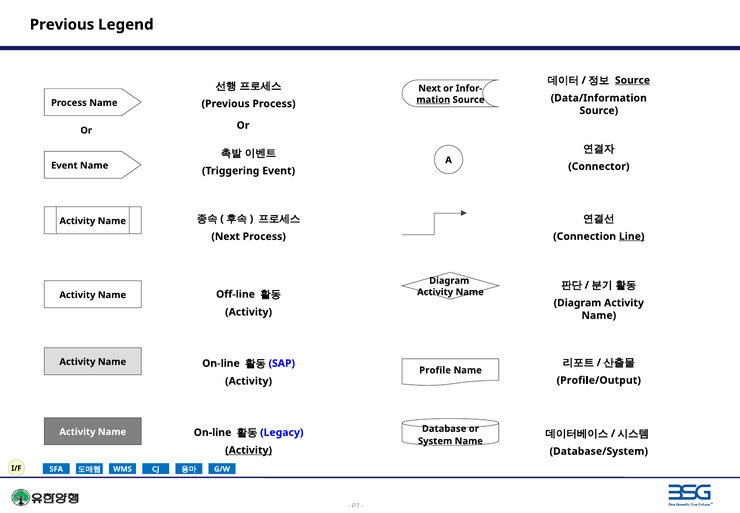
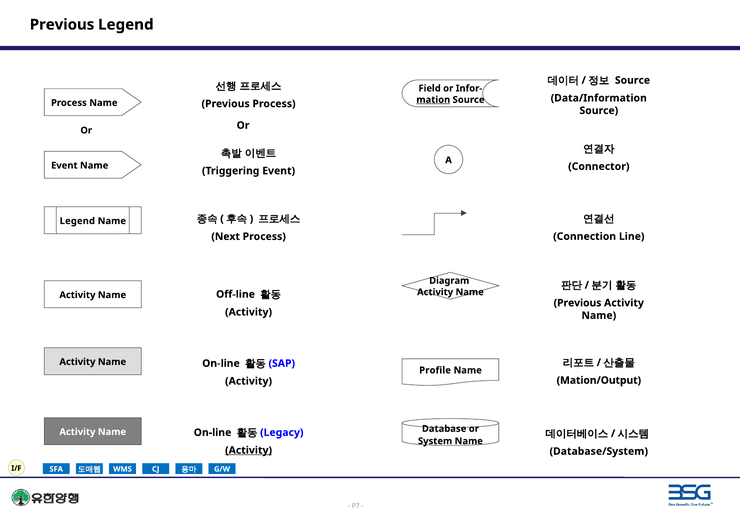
Source at (632, 80) underline: present -> none
Next at (430, 88): Next -> Field
Activity at (77, 221): Activity -> Legend
Line underline: present -> none
Diagram at (578, 303): Diagram -> Previous
Profile/Output: Profile/Output -> Mation/Output
